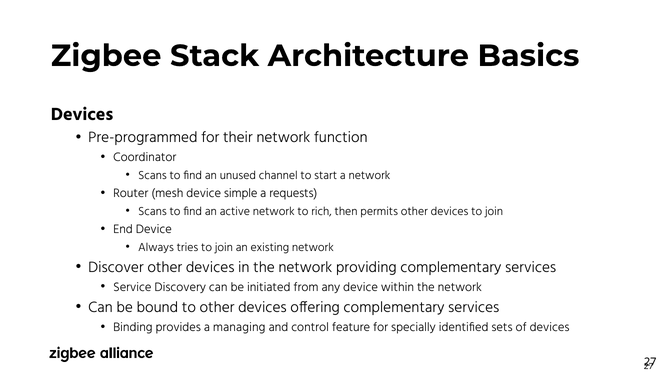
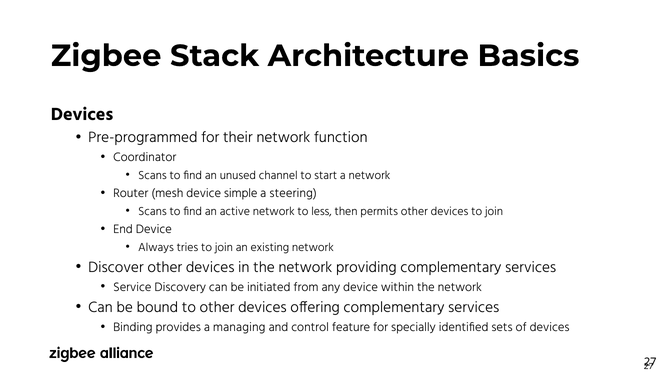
requests: requests -> steering
rich: rich -> less
